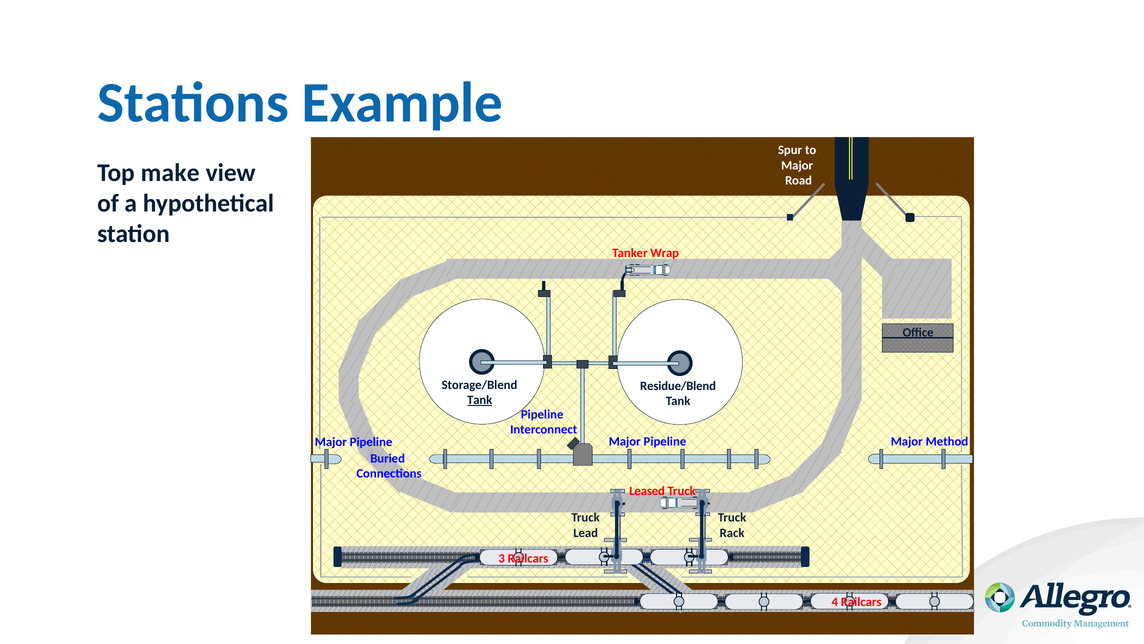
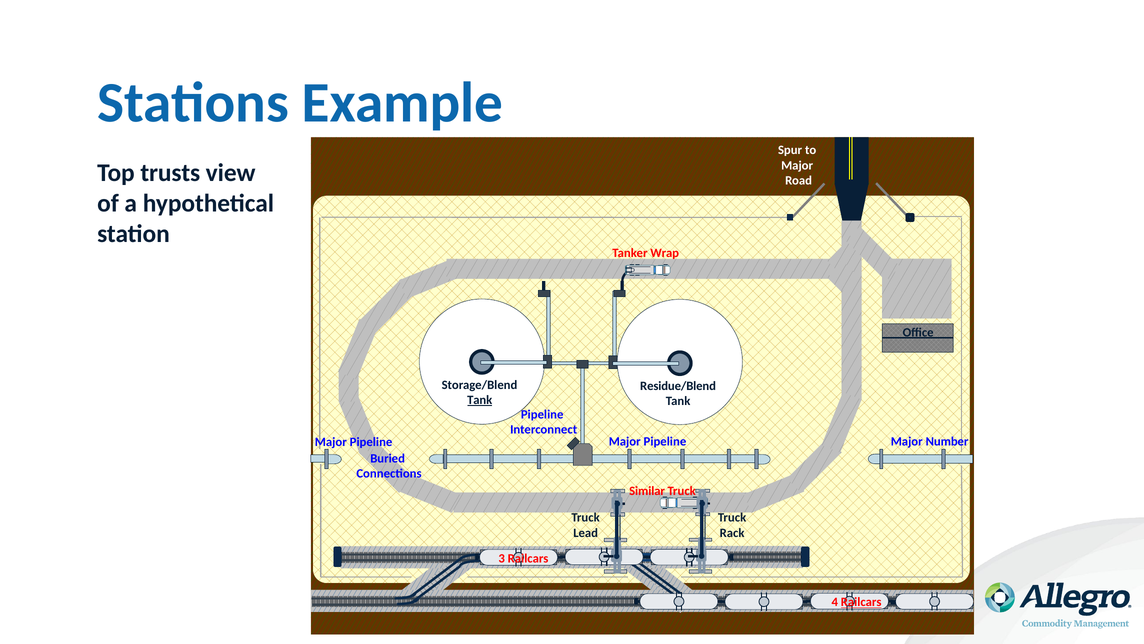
make: make -> trusts
Method: Method -> Number
Leased: Leased -> Similar
Railcars at (861, 602) underline: none -> present
